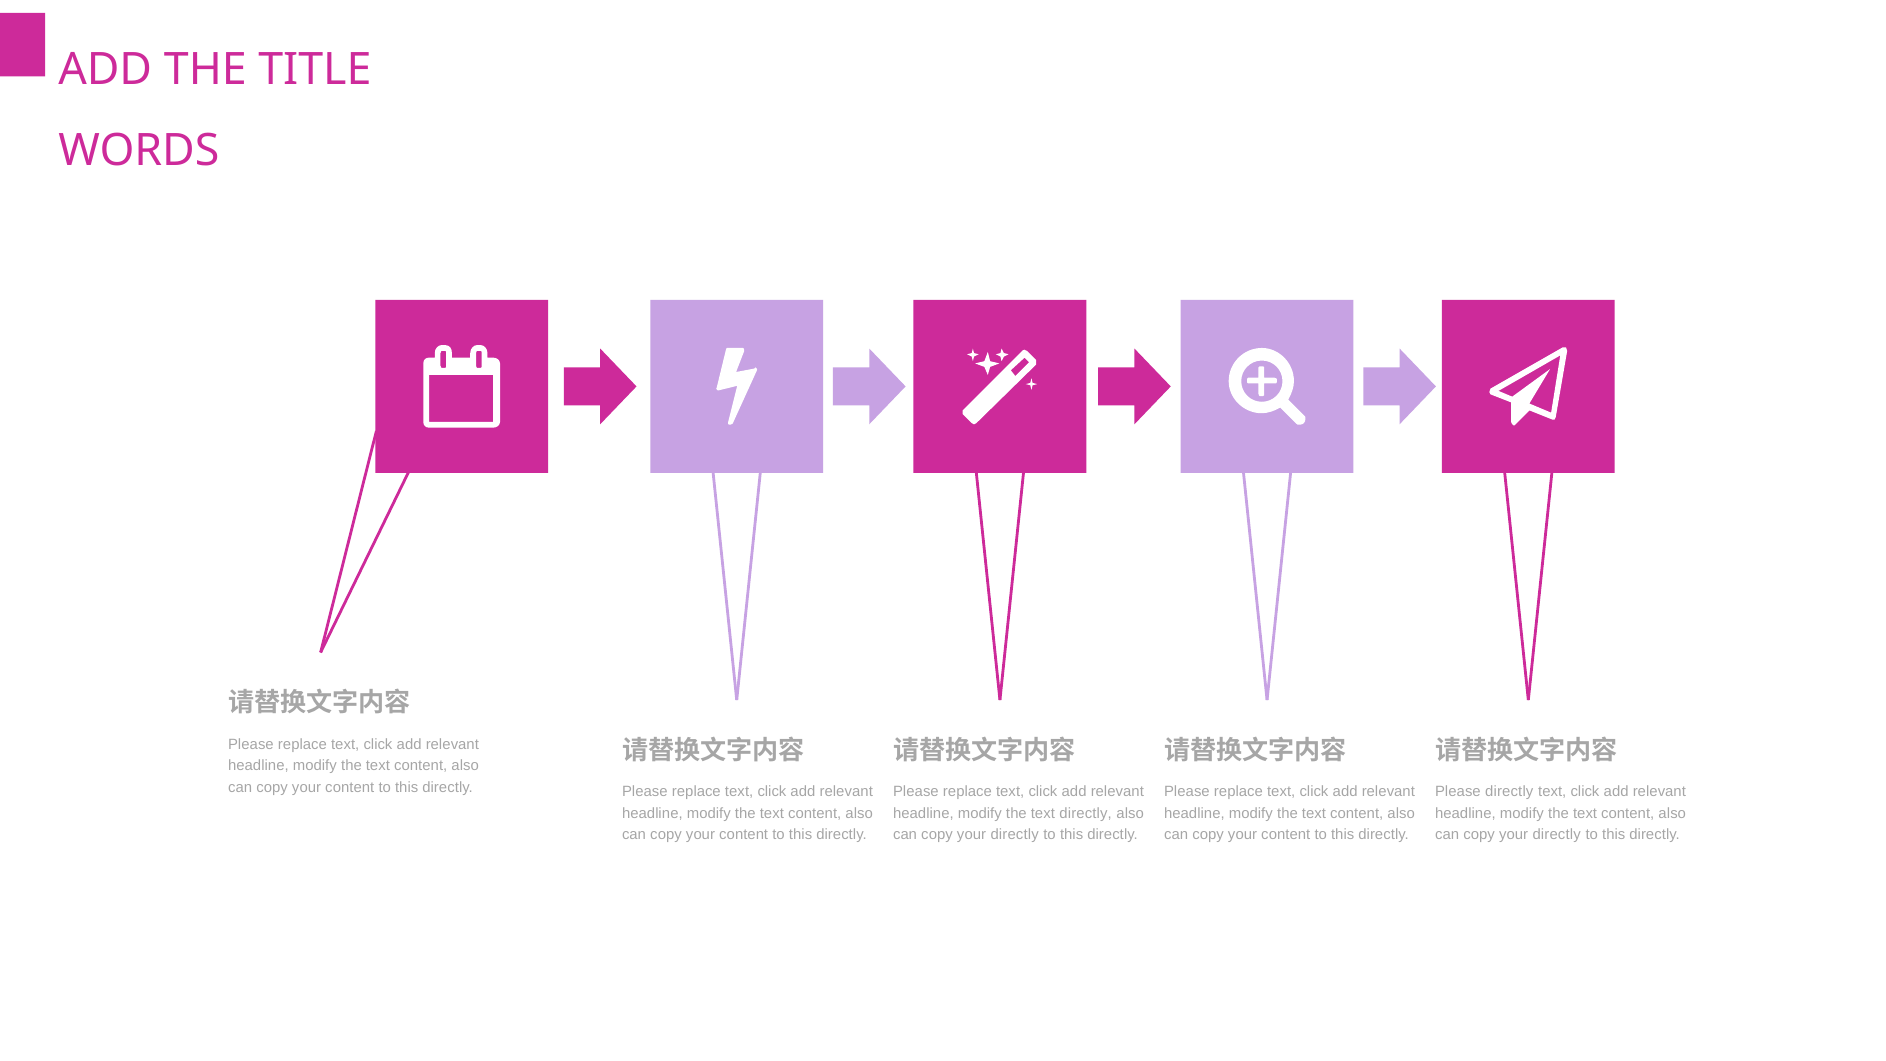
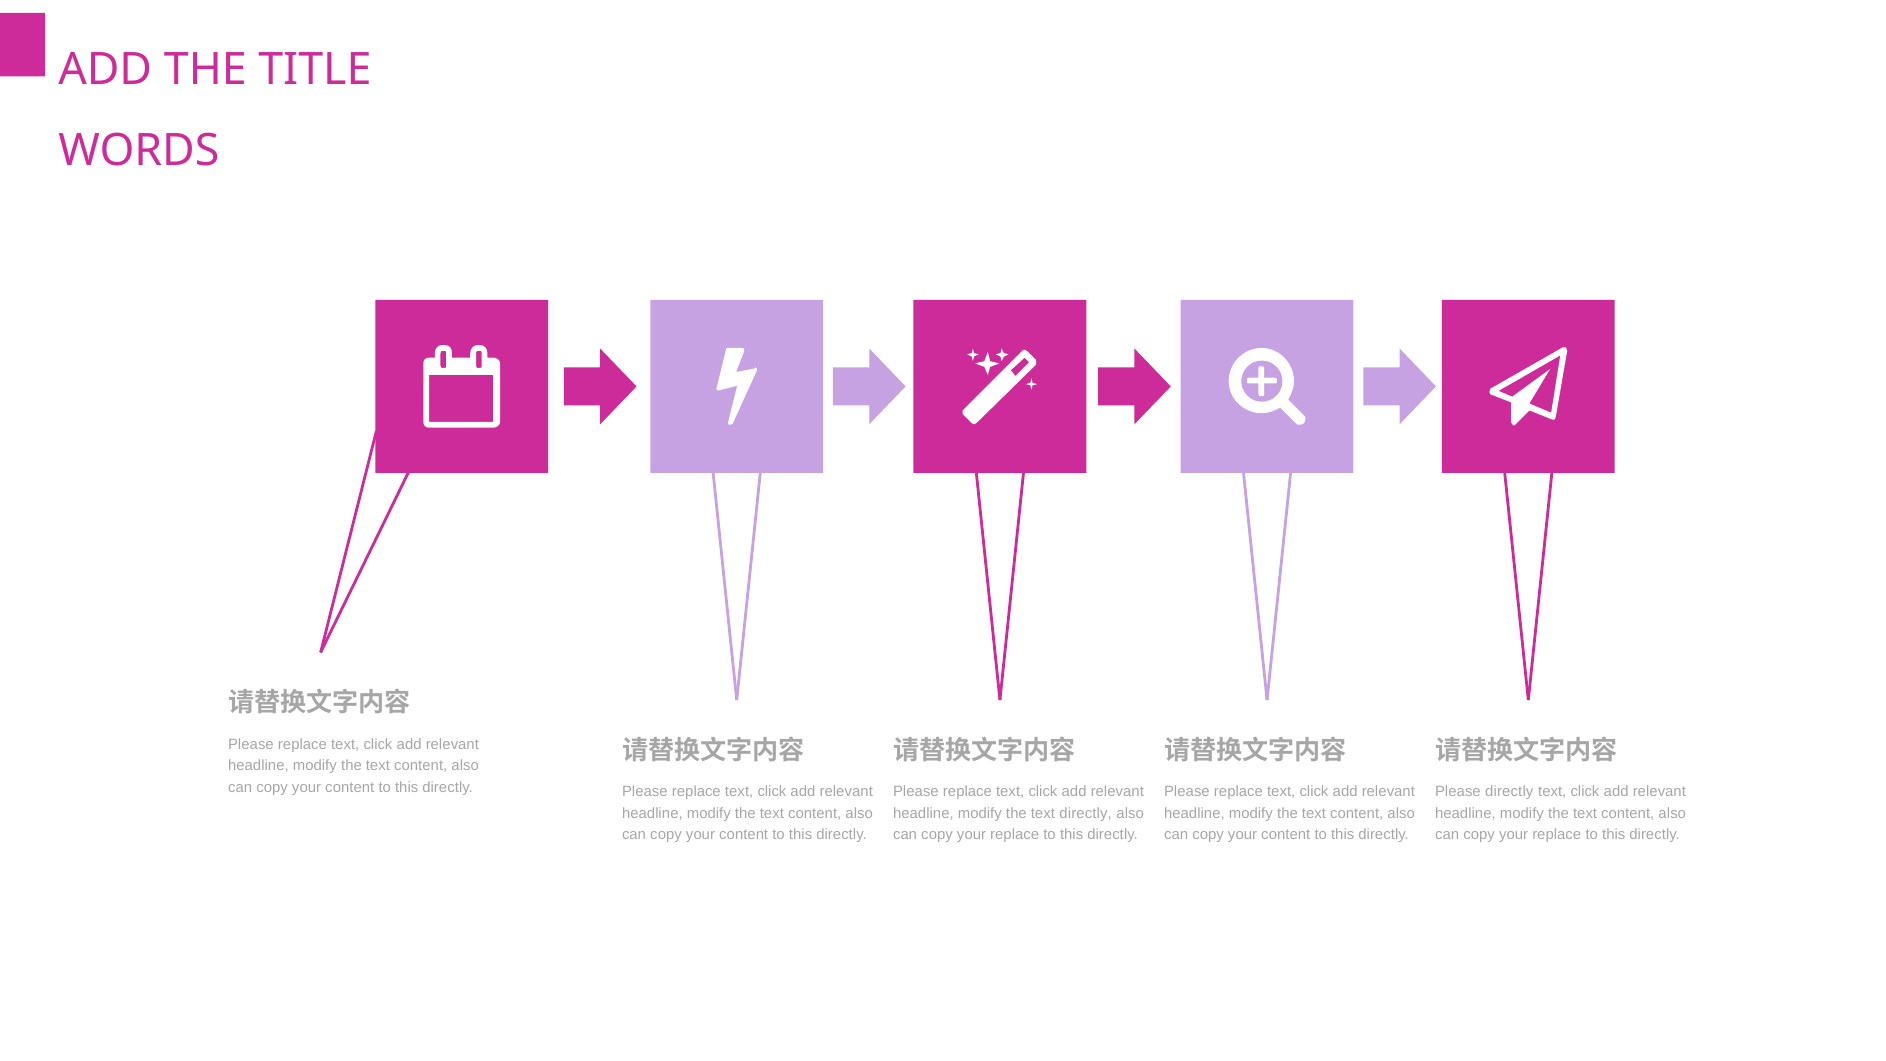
directly at (1015, 835): directly -> replace
directly at (1557, 835): directly -> replace
